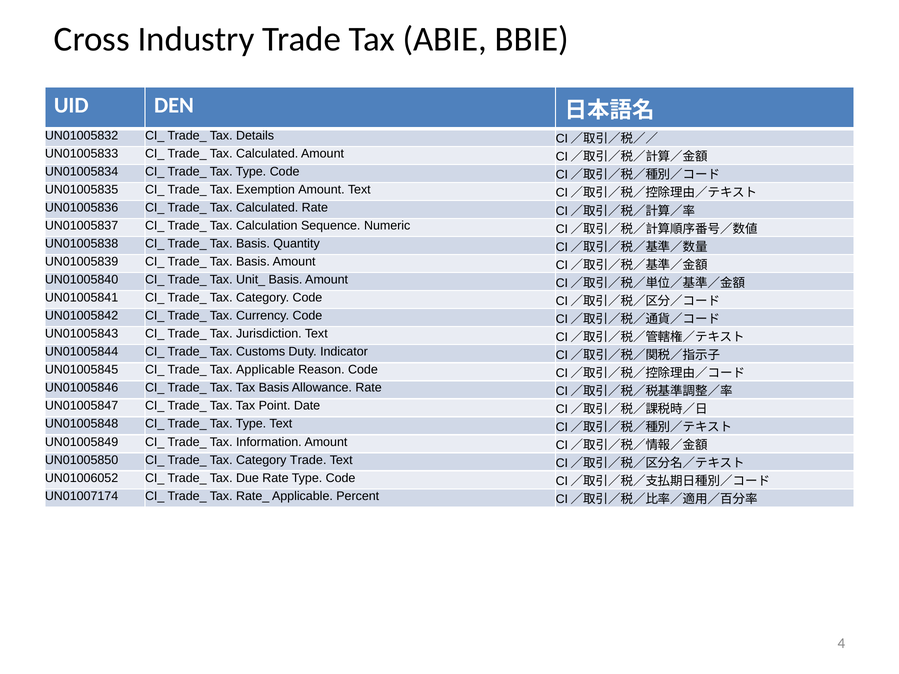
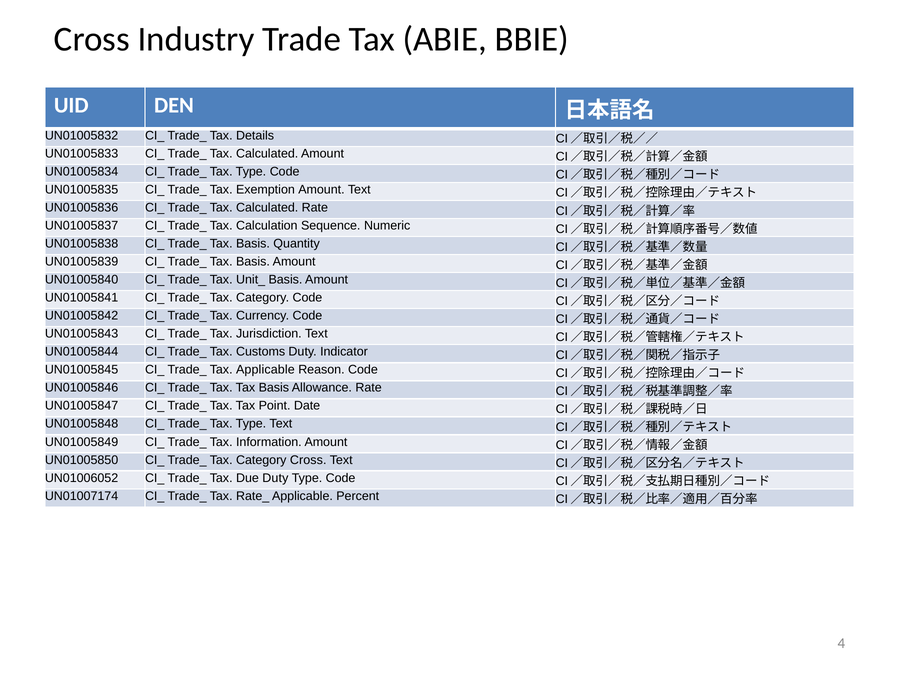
Category Trade: Trade -> Cross
Due Rate: Rate -> Duty
